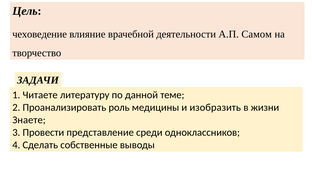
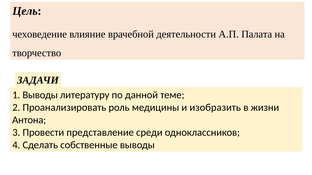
Самом: Самом -> Палата
1 Читаете: Читаете -> Выводы
Знаете: Знаете -> Антона
